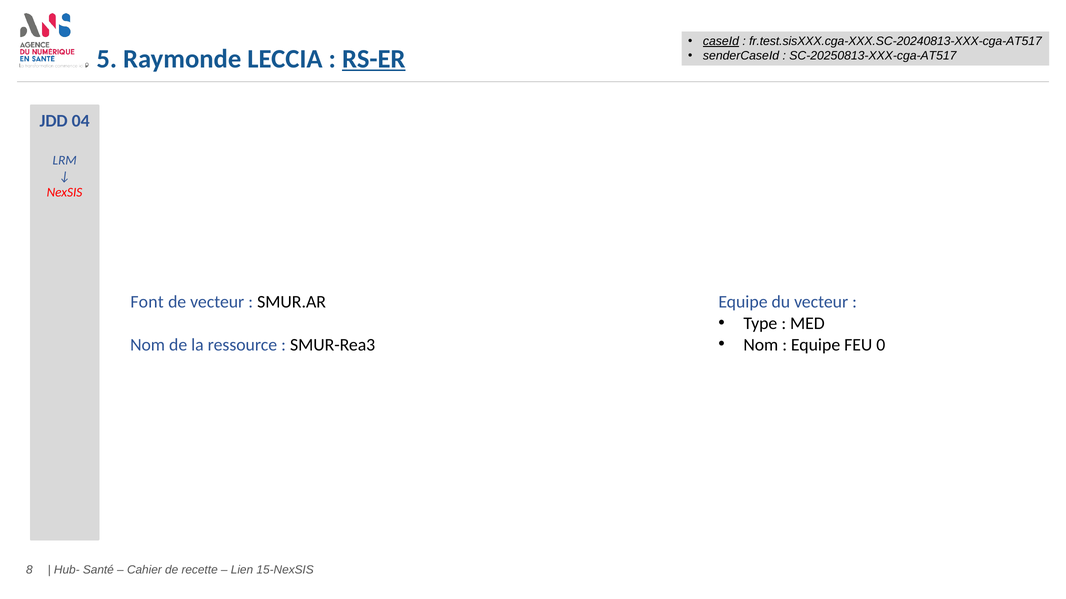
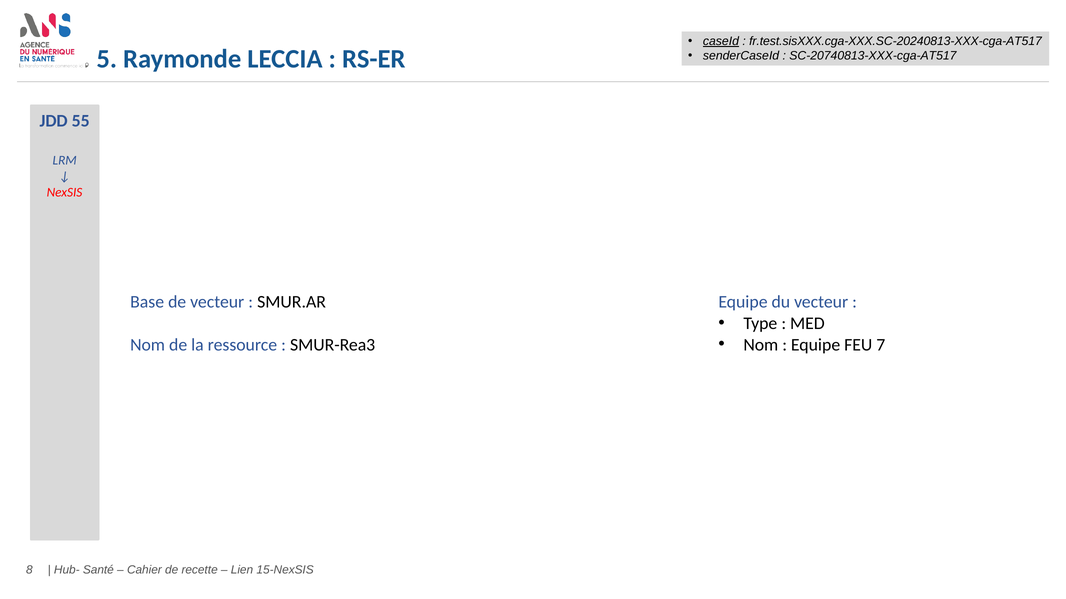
RS-ER underline: present -> none
SC-20250813-XXX-cga-AT517: SC-20250813-XXX-cga-AT517 -> SC-20740813-XXX-cga-AT517
04: 04 -> 55
Font: Font -> Base
0: 0 -> 7
